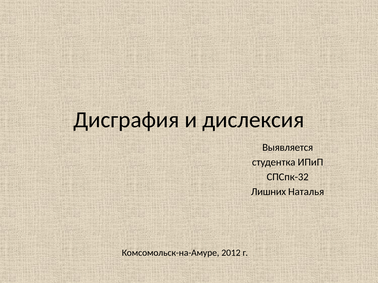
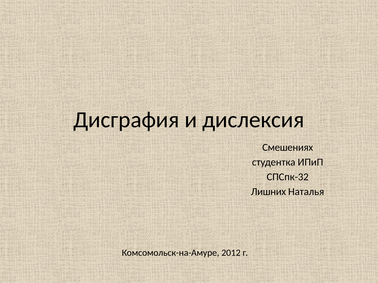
Выявляется: Выявляется -> Смешениях
